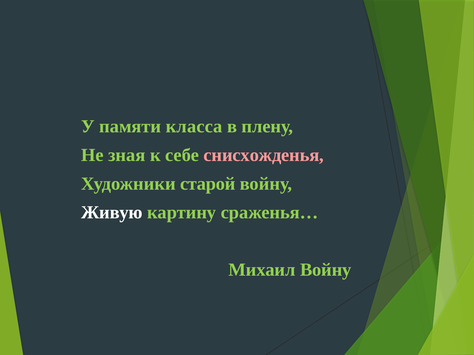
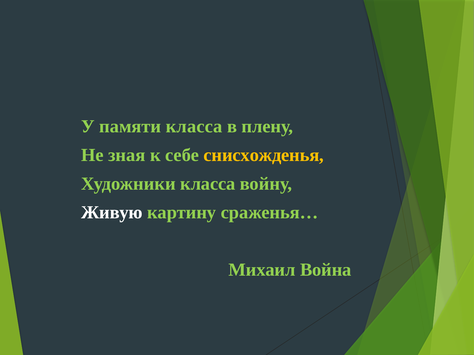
снисхожденья colour: pink -> yellow
Художники старой: старой -> класса
Михаил Войну: Войну -> Война
